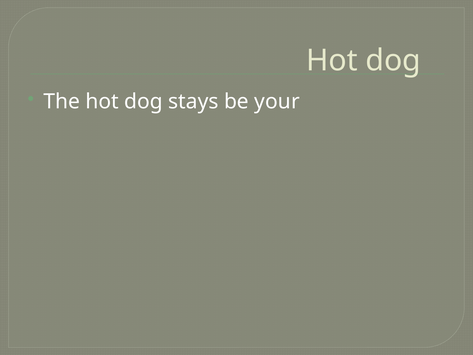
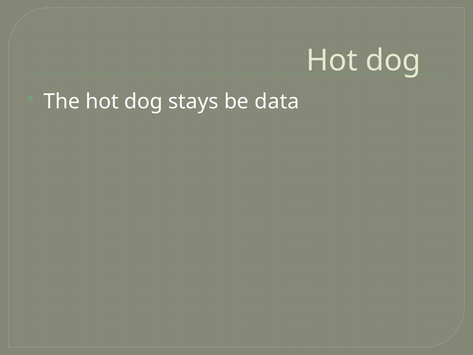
your: your -> data
